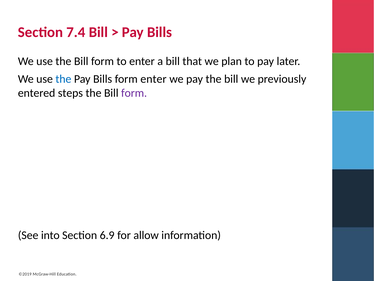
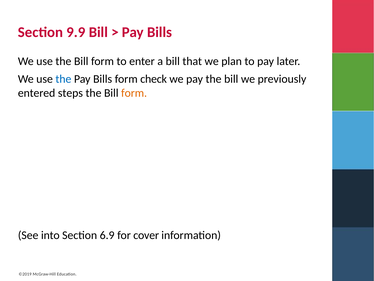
7.4: 7.4 -> 9.9
form enter: enter -> check
form at (134, 93) colour: purple -> orange
allow: allow -> cover
